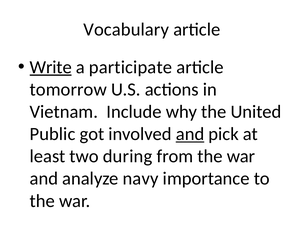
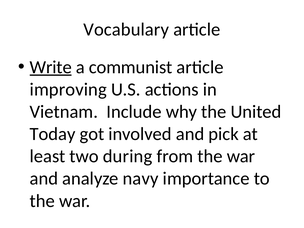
participate: participate -> communist
tomorrow: tomorrow -> improving
Public: Public -> Today
and at (190, 134) underline: present -> none
